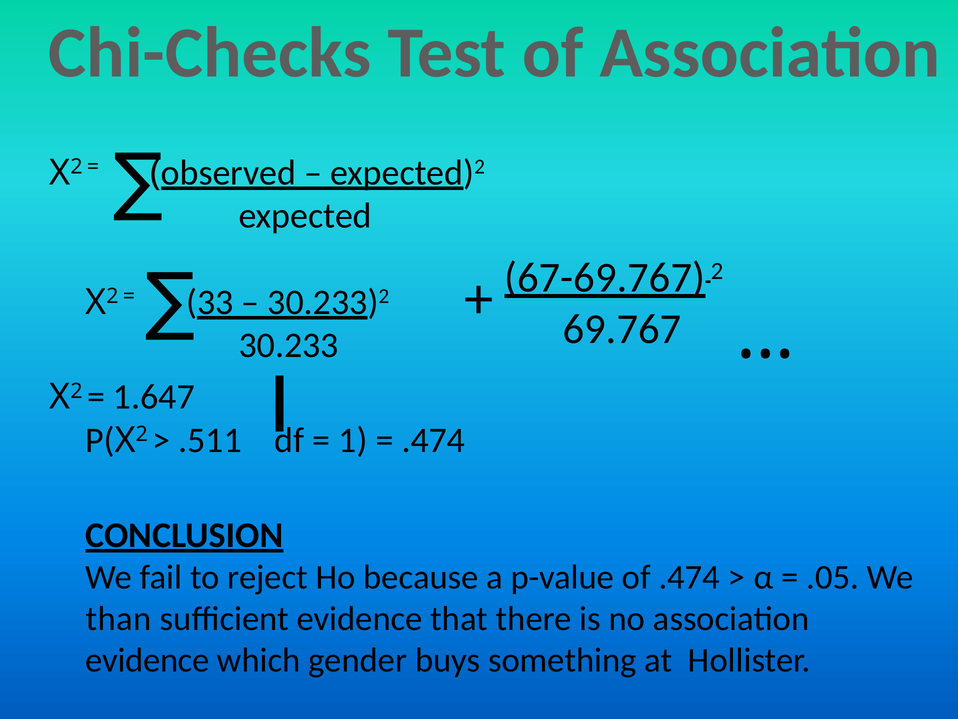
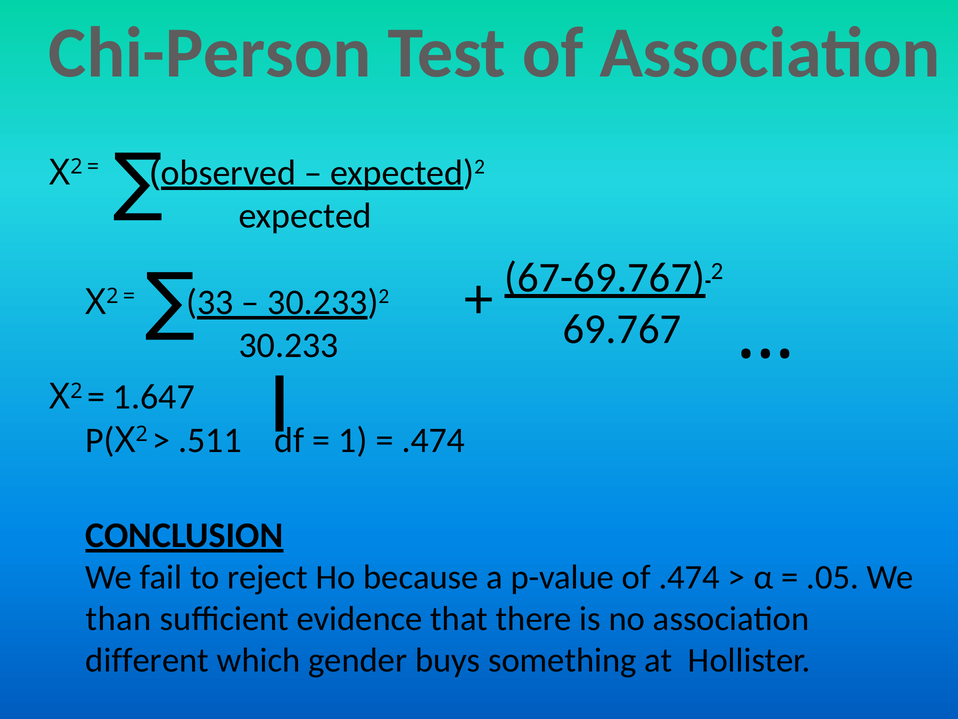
Chi-Checks: Chi-Checks -> Chi-Person
evidence at (147, 660): evidence -> different
